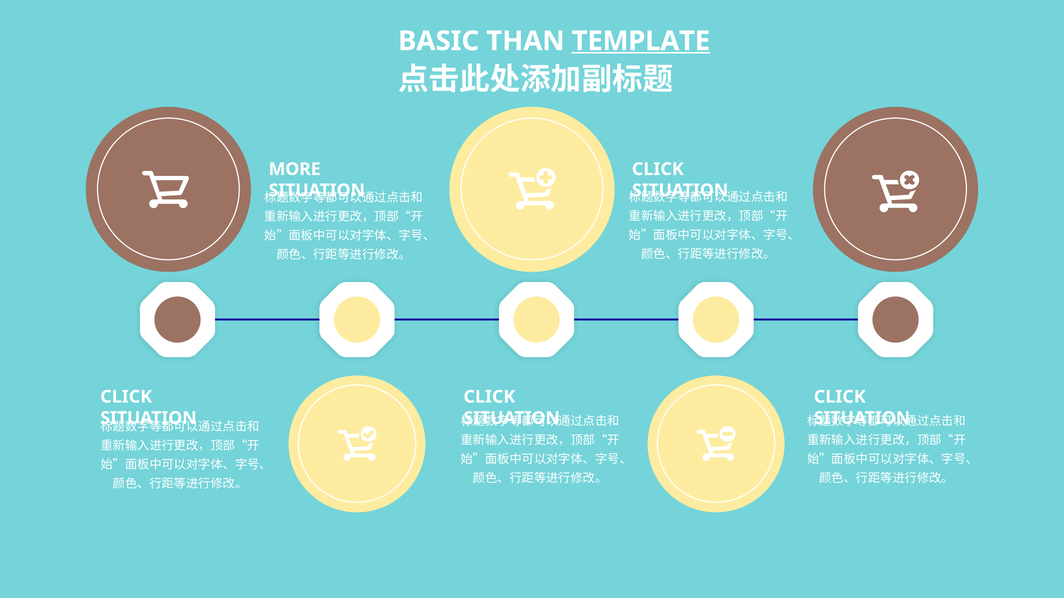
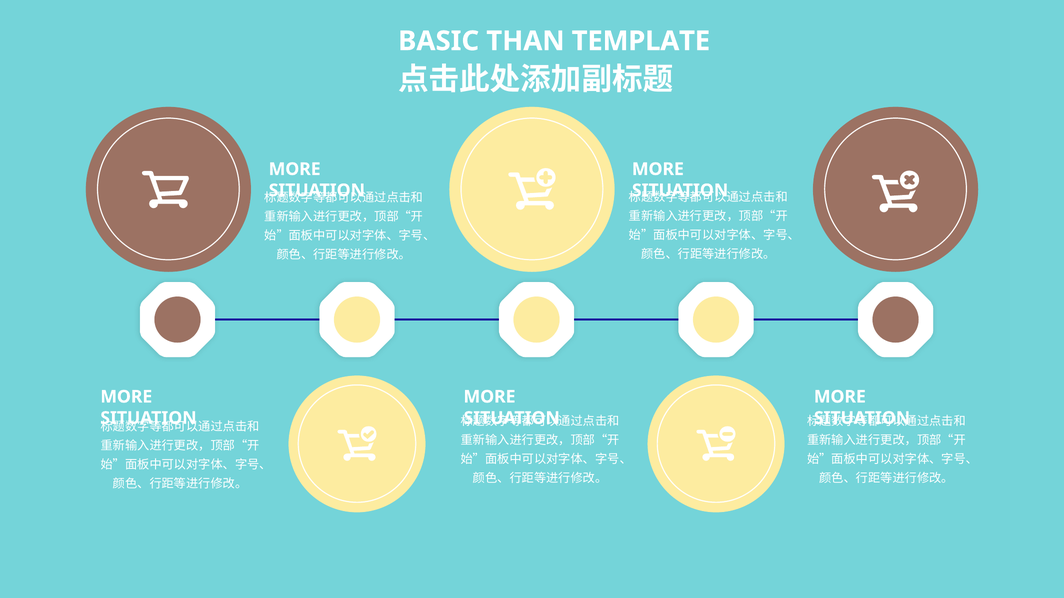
TEMPLATE underline: present -> none
CLICK at (658, 169): CLICK -> MORE
CLICK at (126, 397): CLICK -> MORE
CLICK at (489, 397): CLICK -> MORE
CLICK at (840, 397): CLICK -> MORE
